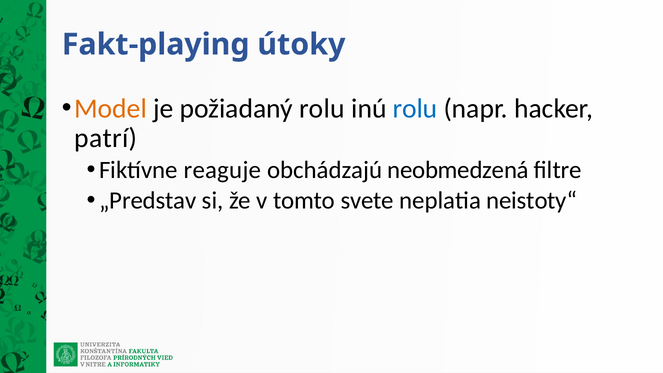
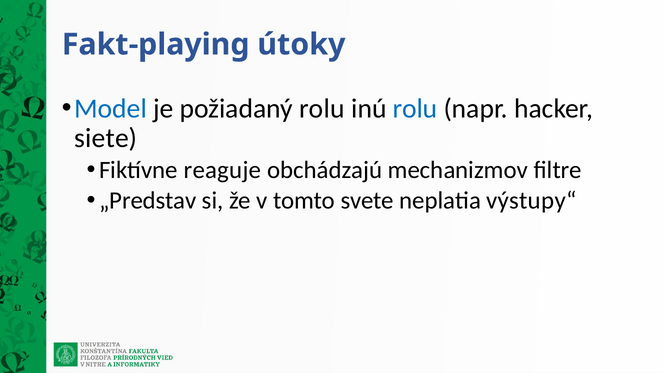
Model colour: orange -> blue
patrí: patrí -> siete
neobmedzená: neobmedzená -> mechanizmov
neistoty“: neistoty“ -> výstupy“
